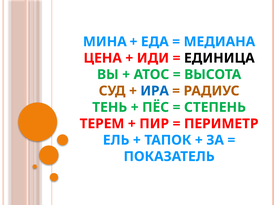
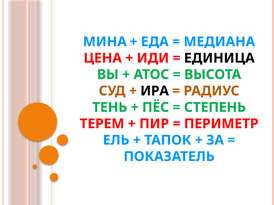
ИРА colour: blue -> black
